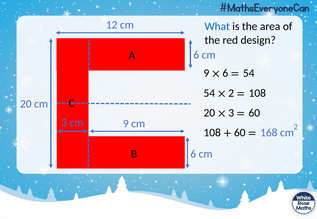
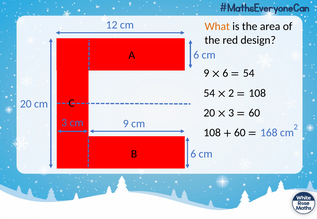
What colour: blue -> orange
